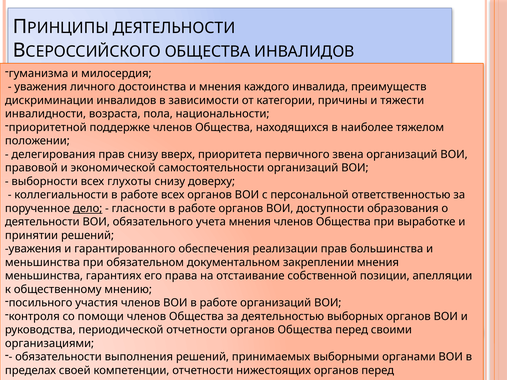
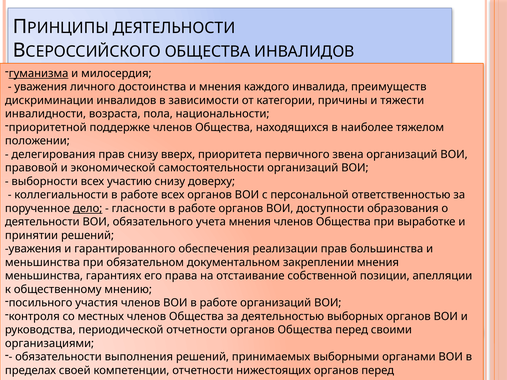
гуманизма underline: none -> present
глухоты: глухоты -> участию
помощи: помощи -> местных
